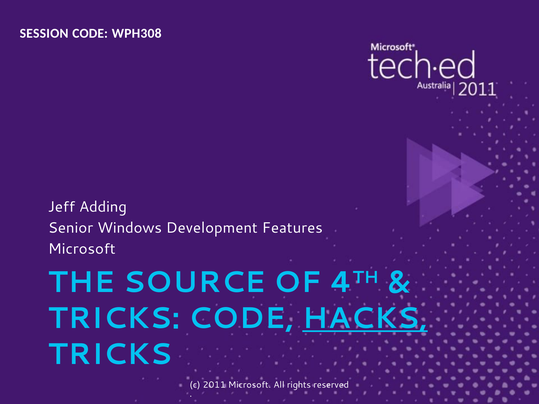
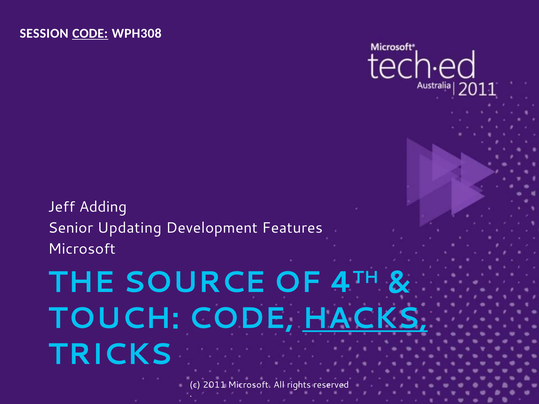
CODE at (90, 34) underline: none -> present
Windows: Windows -> Updating
TRICKS at (114, 318): TRICKS -> TOUCH
